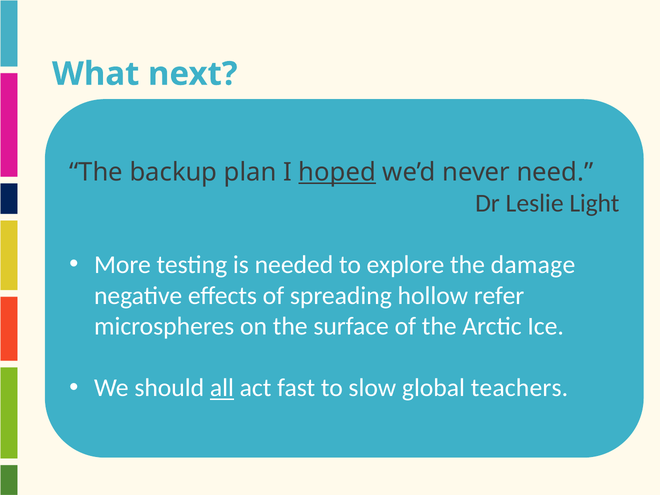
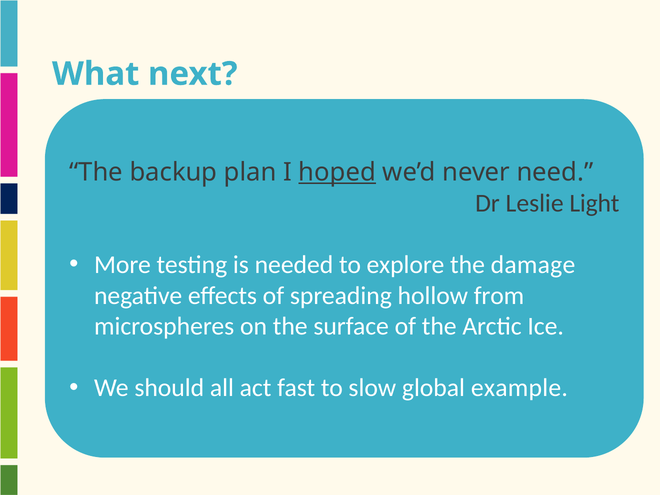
refer: refer -> from
all underline: present -> none
teachers: teachers -> example
